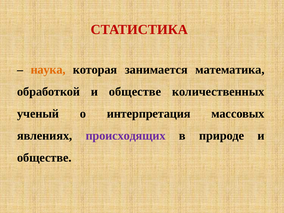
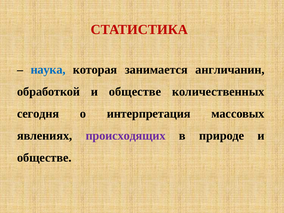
наука colour: orange -> blue
математика: математика -> англичанин
ученый: ученый -> сегодня
